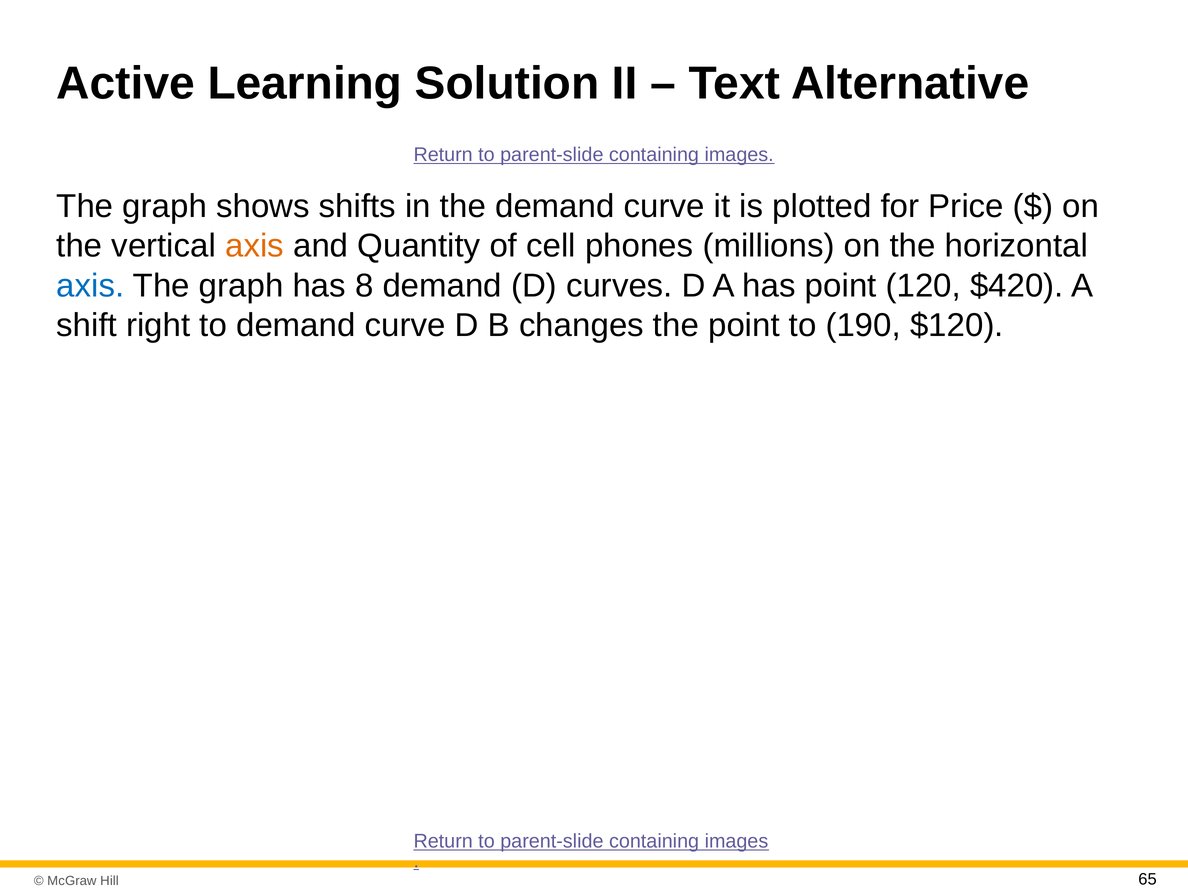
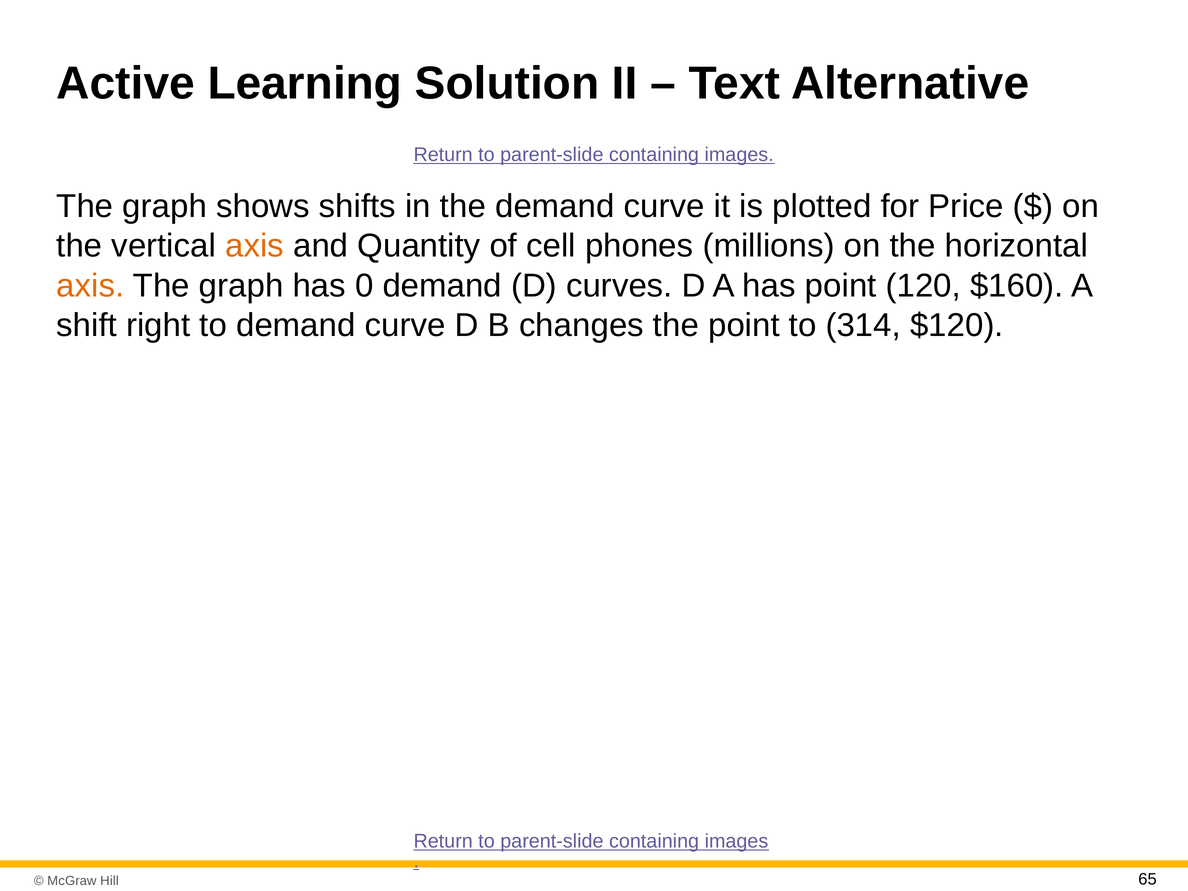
axis at (90, 286) colour: blue -> orange
8: 8 -> 0
$420: $420 -> $160
190: 190 -> 314
